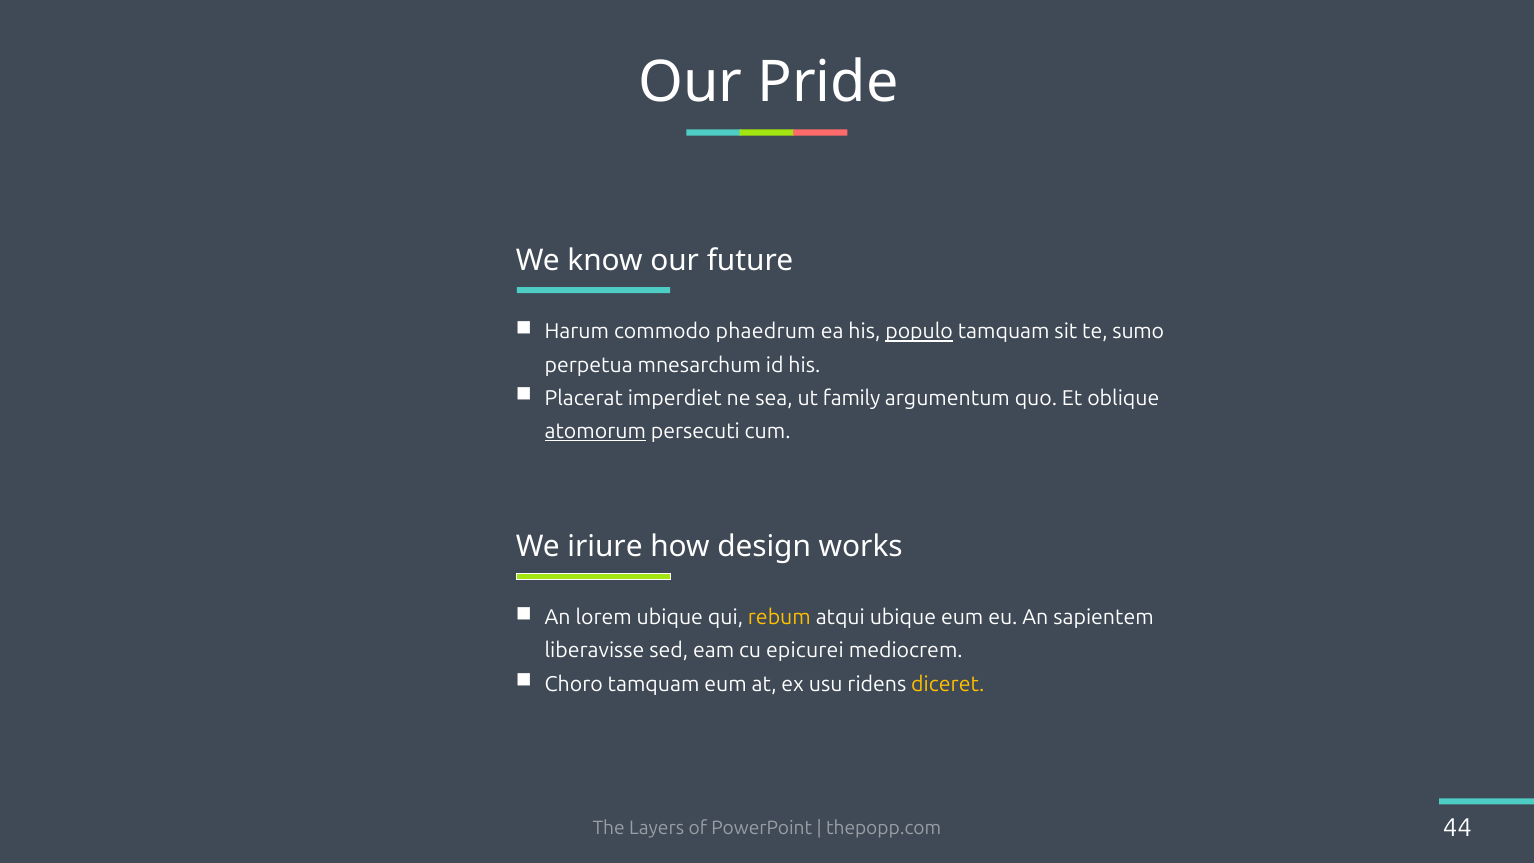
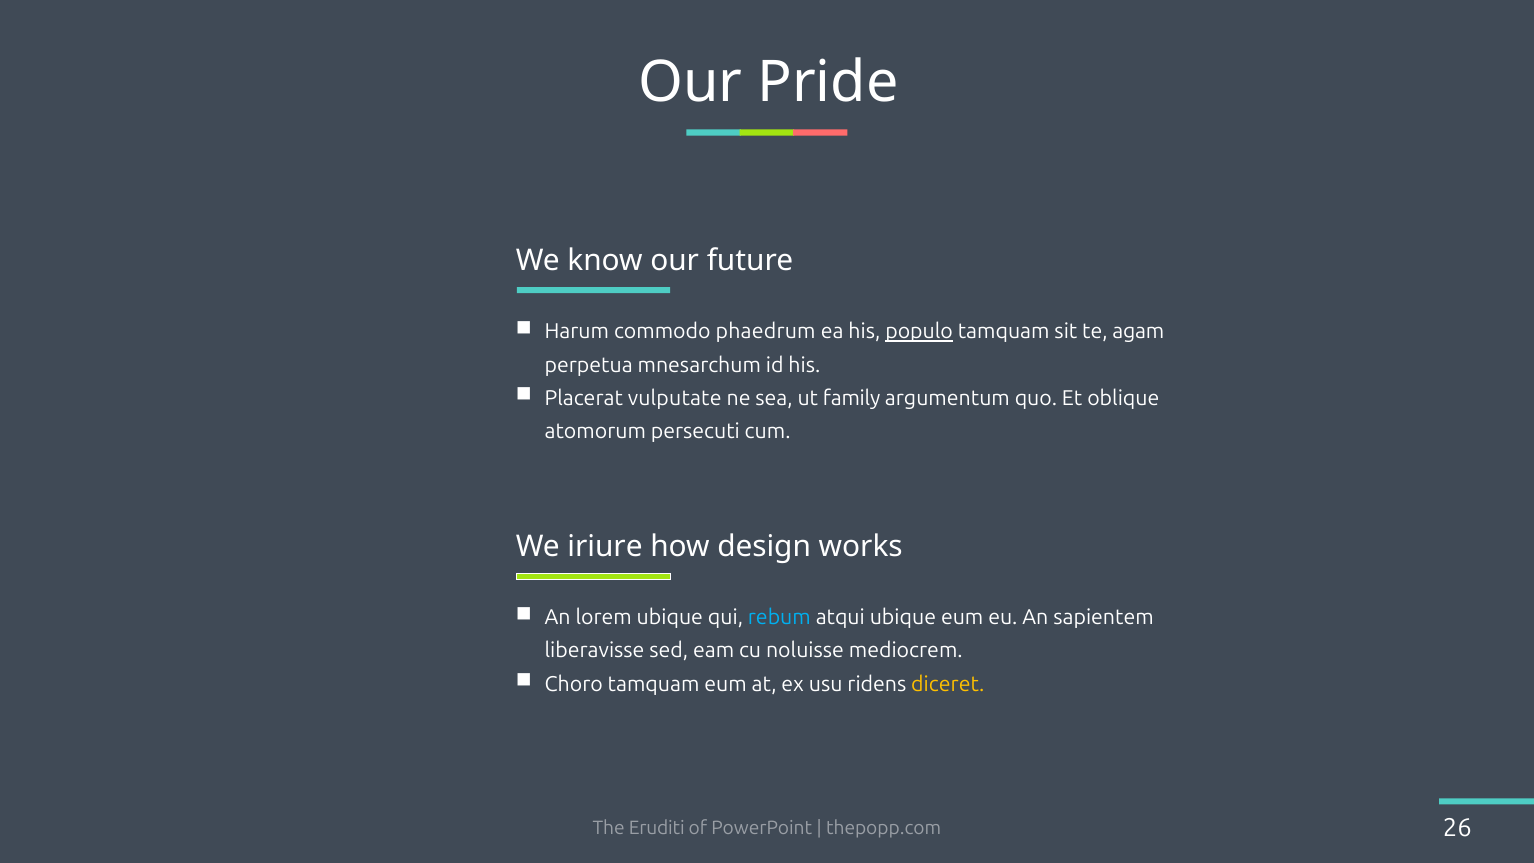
sumo: sumo -> agam
imperdiet: imperdiet -> vulputate
atomorum underline: present -> none
rebum colour: yellow -> light blue
epicurei: epicurei -> noluisse
Layers: Layers -> Eruditi
44: 44 -> 26
